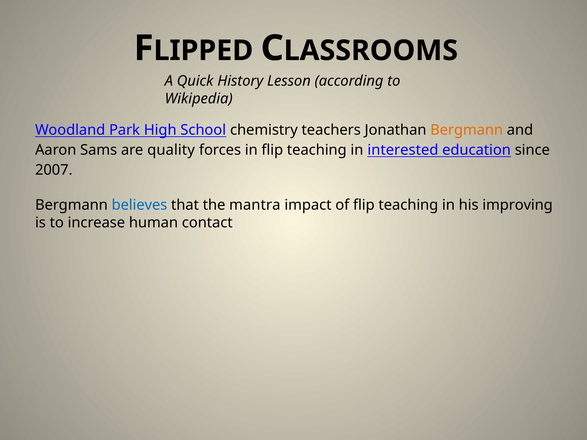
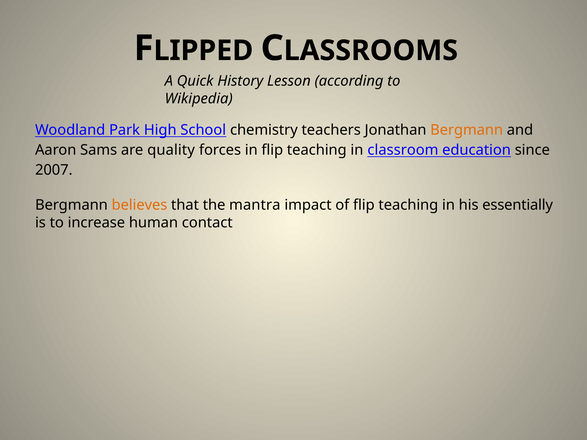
interested: interested -> classroom
believes colour: blue -> orange
improving: improving -> essentially
